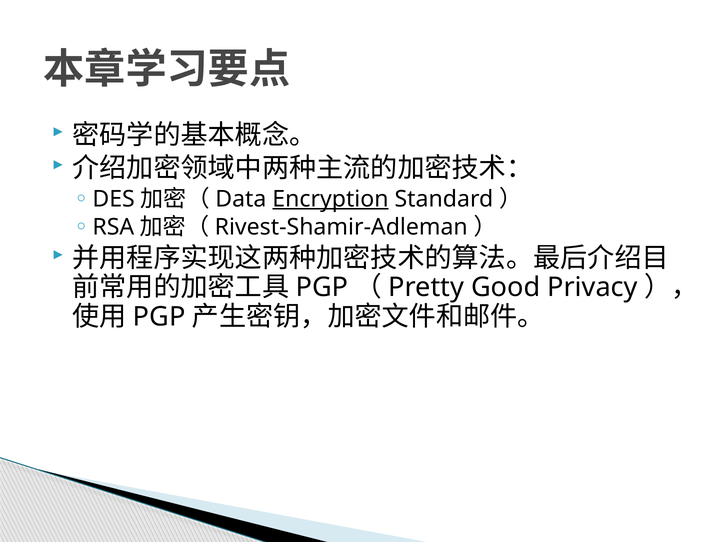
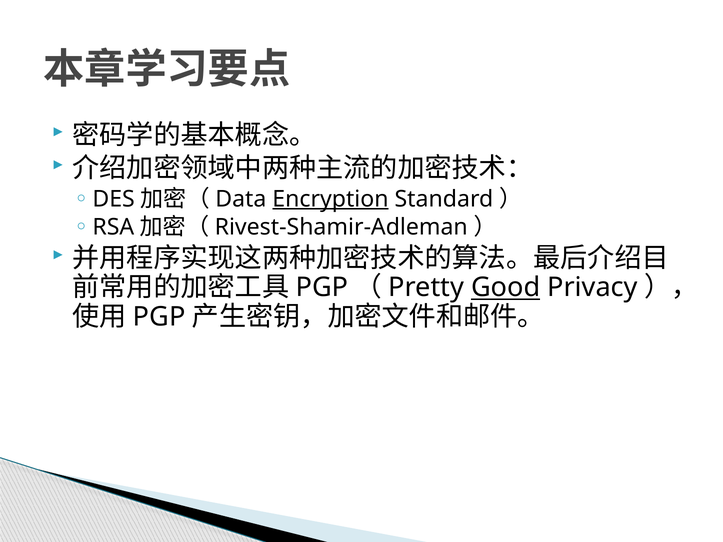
Good underline: none -> present
